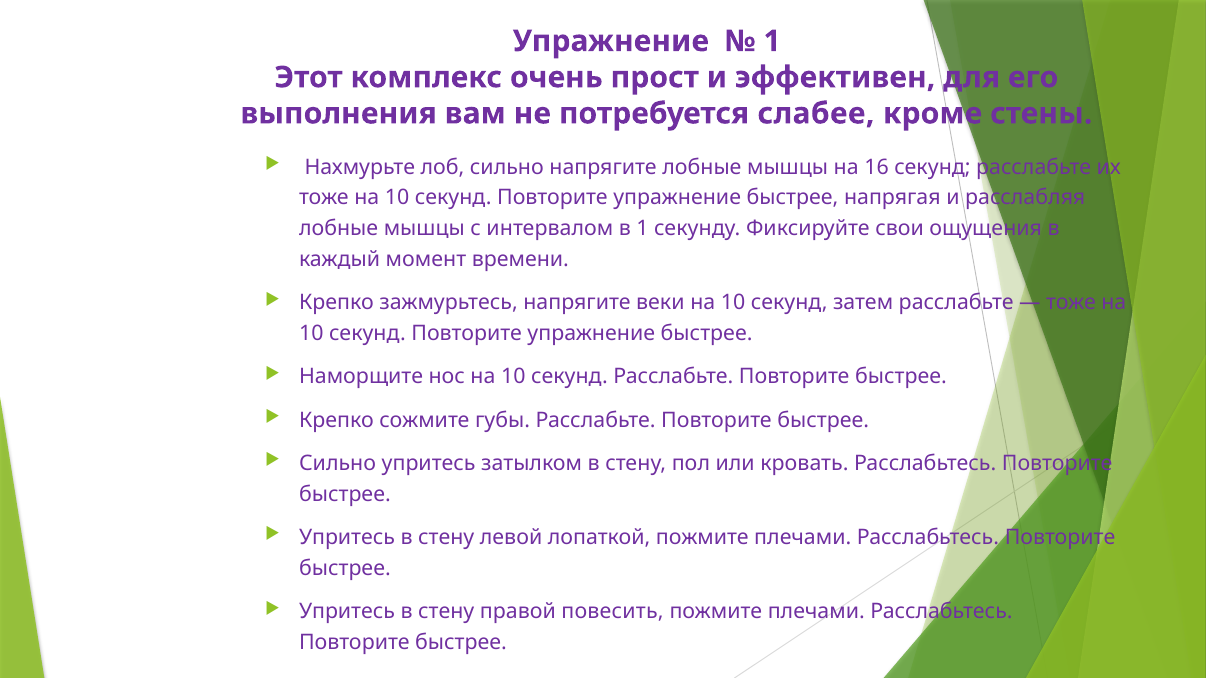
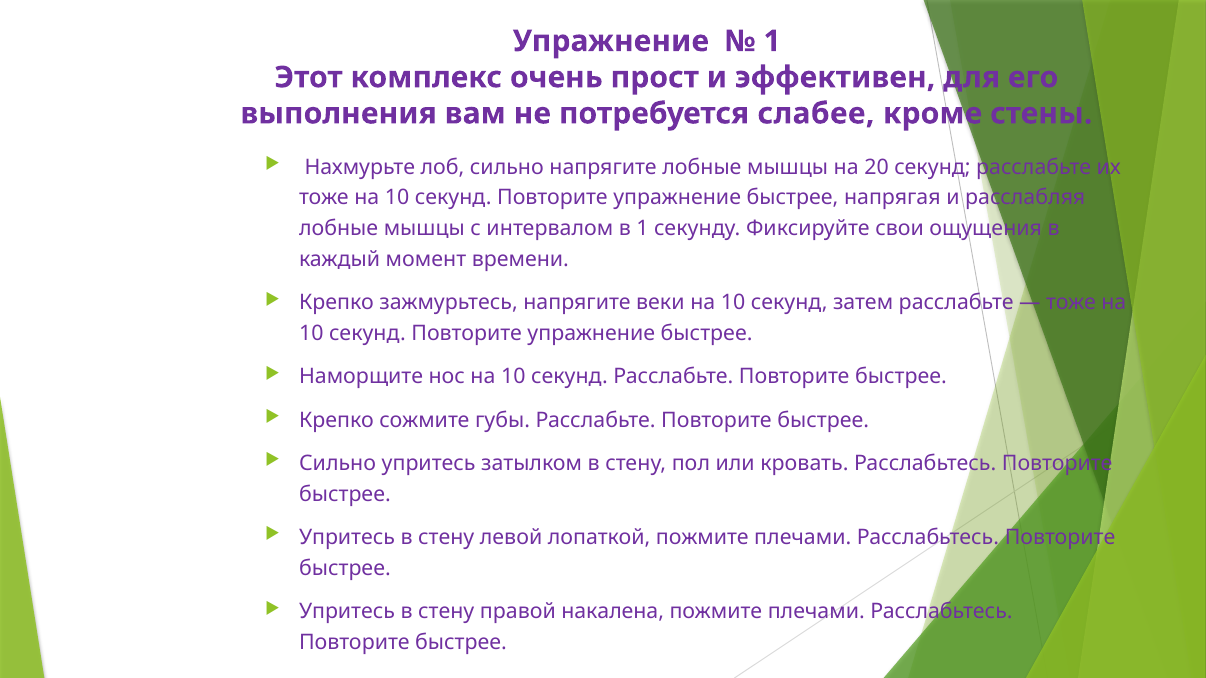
16: 16 -> 20
повесить: повесить -> накалена
